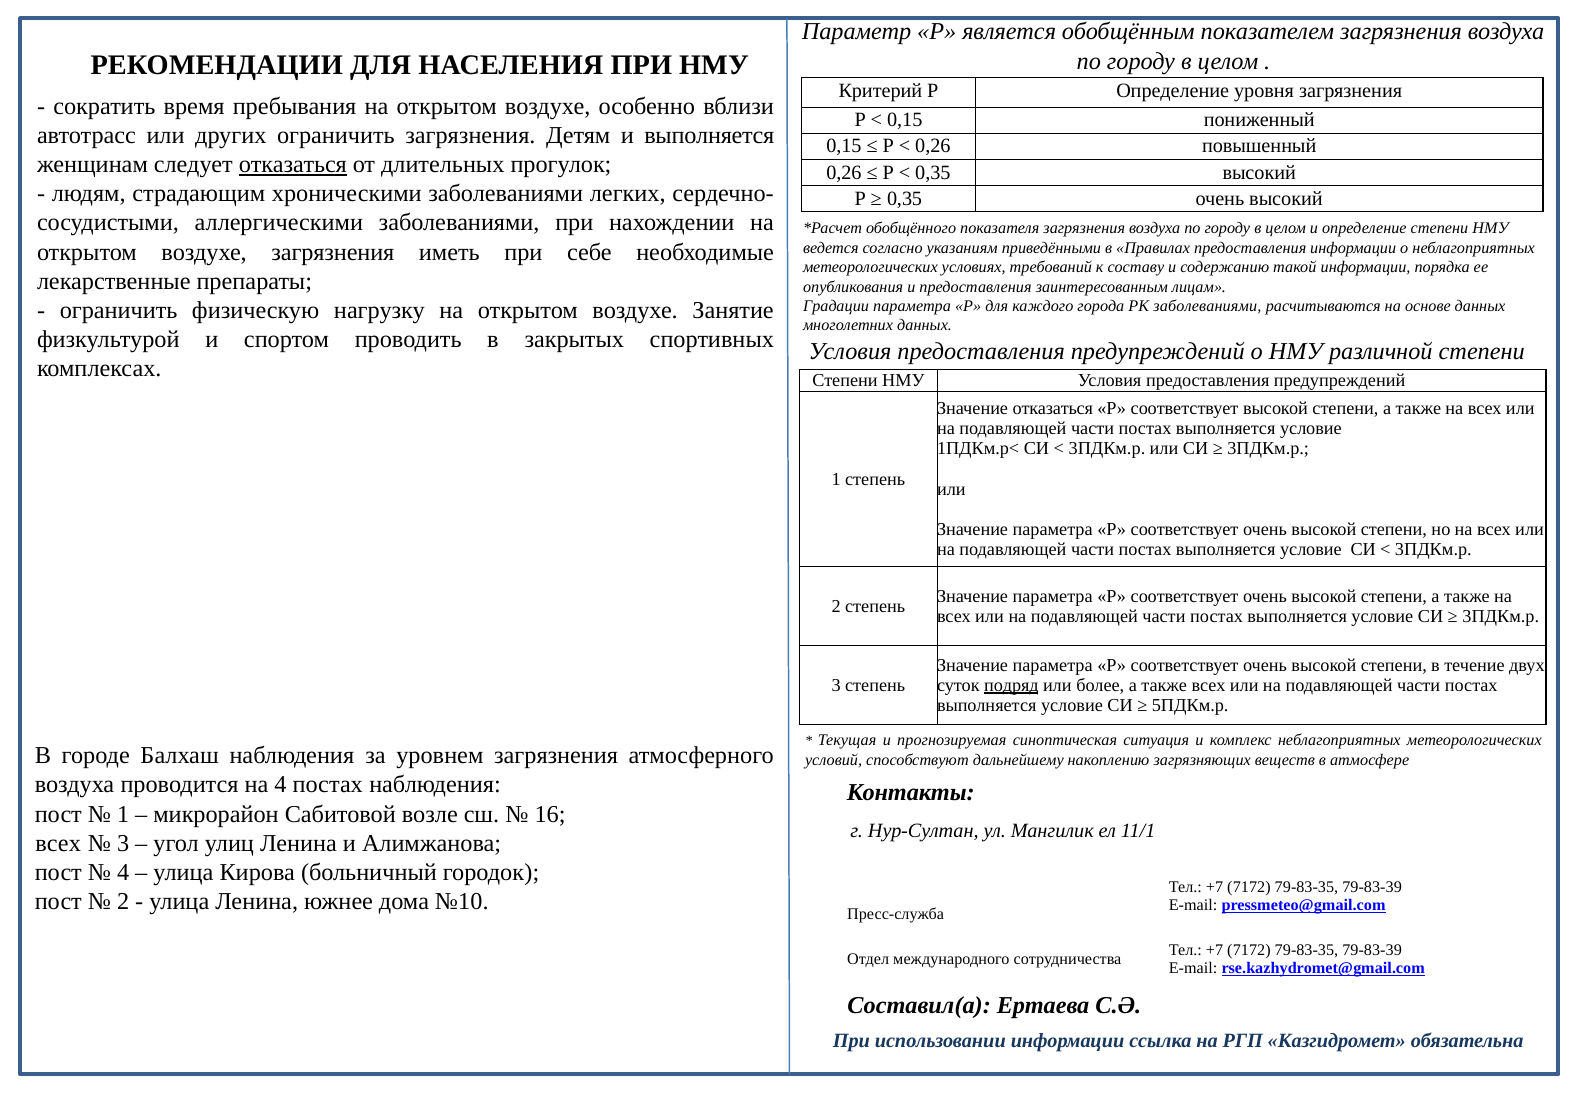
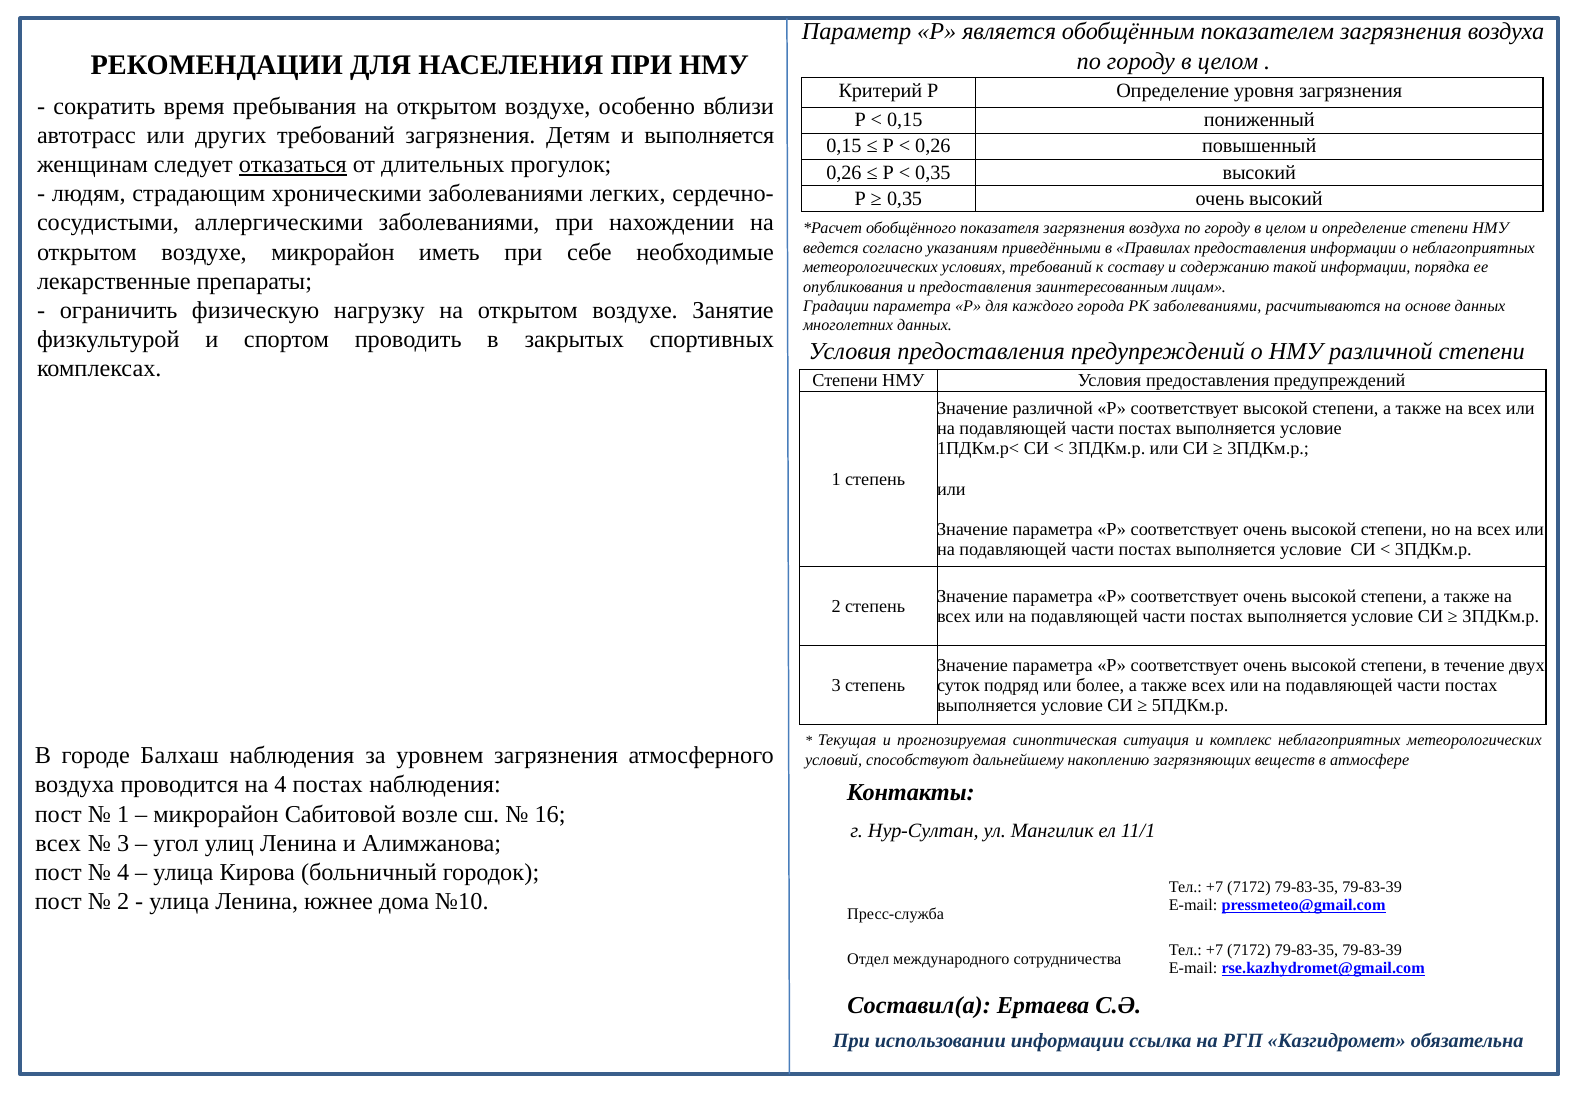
других ограничить: ограничить -> требований
воздухе загрязнения: загрязнения -> микрорайон
Значение отказаться: отказаться -> различной
подряд underline: present -> none
